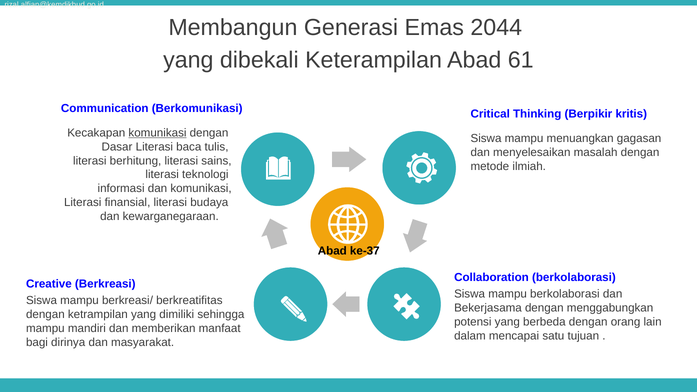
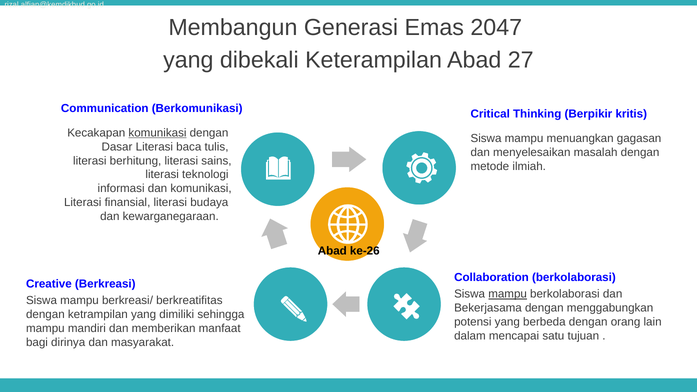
2044: 2044 -> 2047
61: 61 -> 27
ke-37: ke-37 -> ke-26
mampu at (508, 294) underline: none -> present
